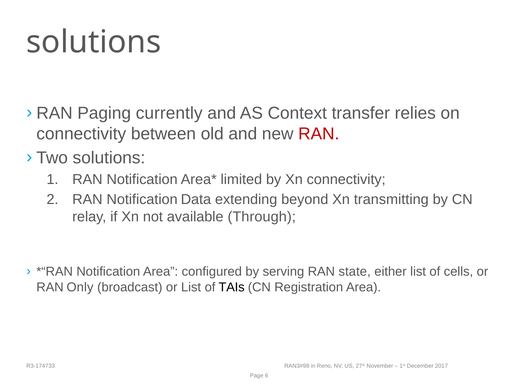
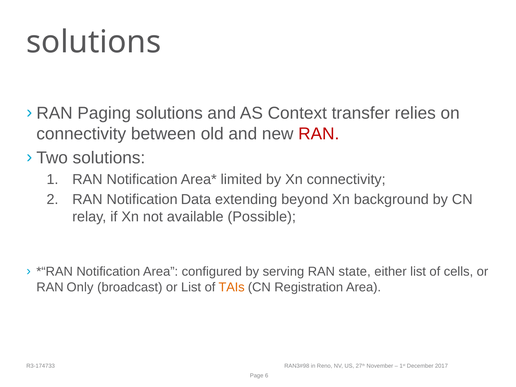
Paging currently: currently -> solutions
transmitting: transmitting -> background
Through: Through -> Possible
TAIs colour: black -> orange
